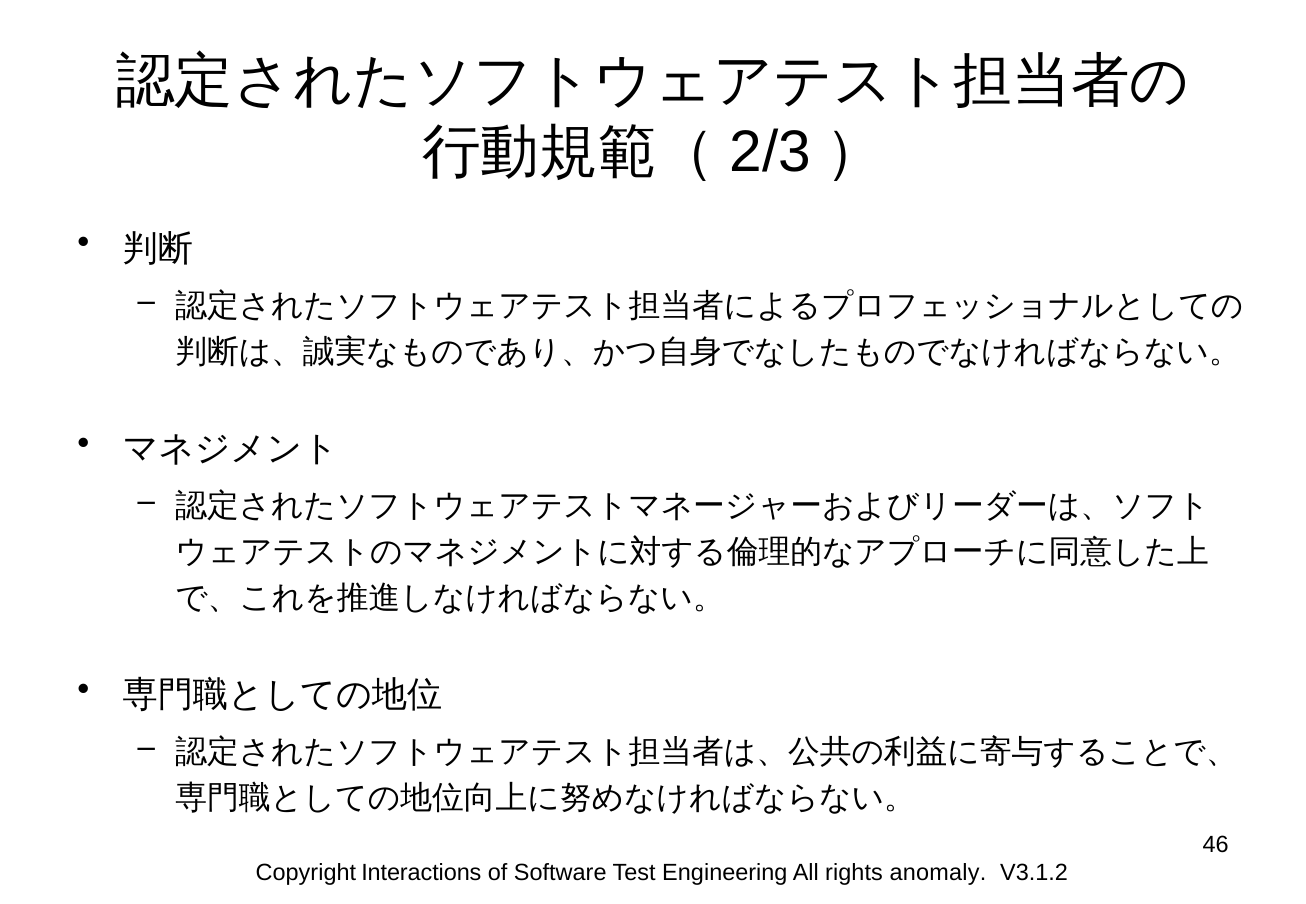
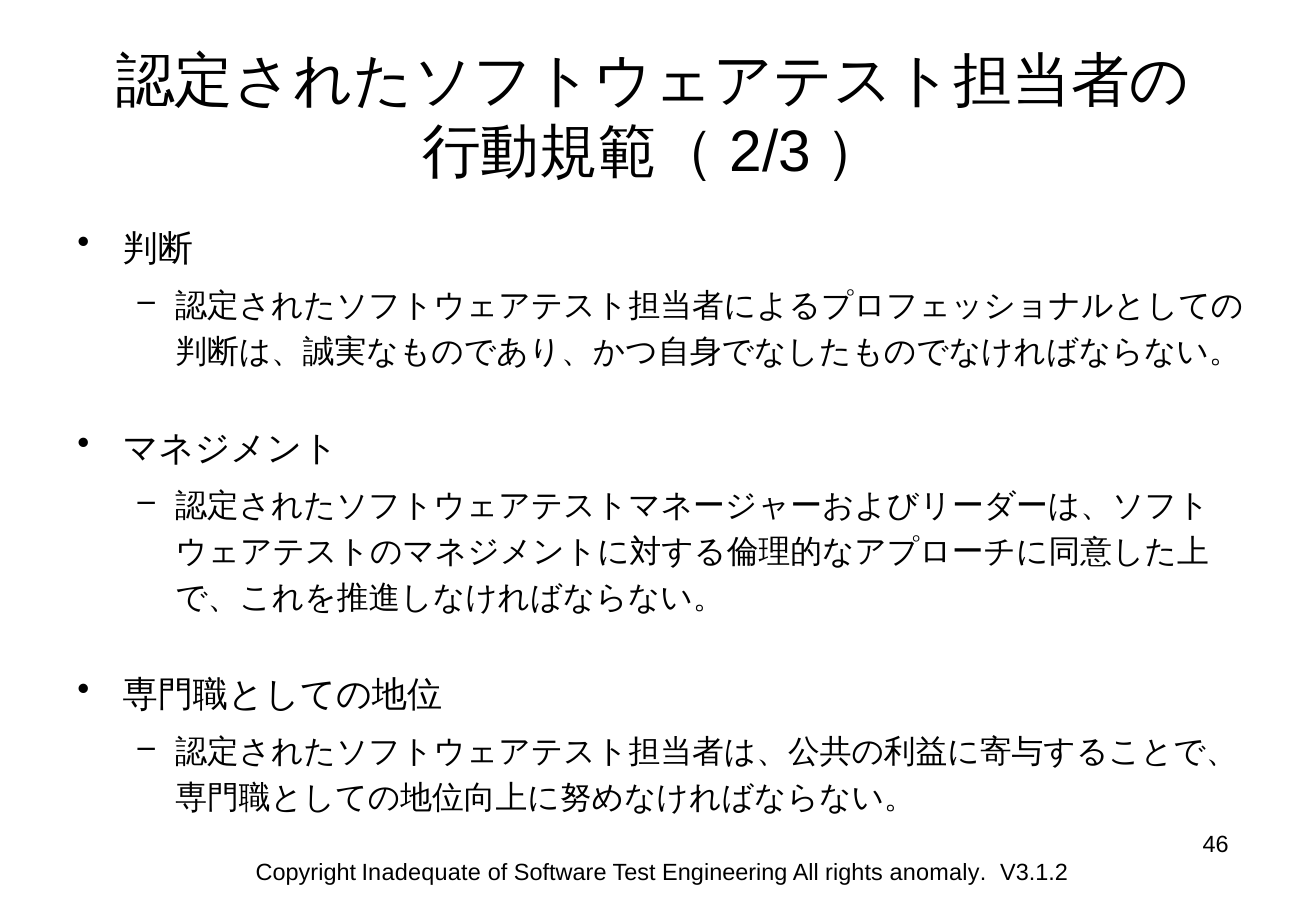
Interactions: Interactions -> Inadequate
